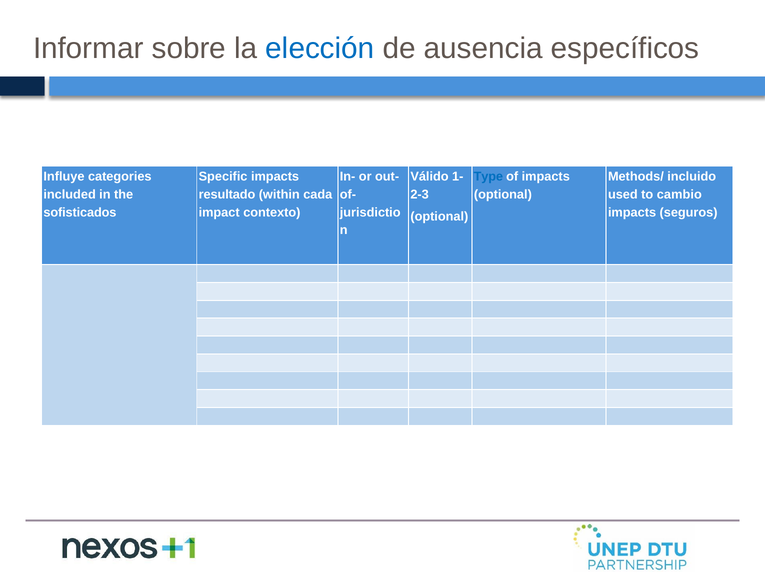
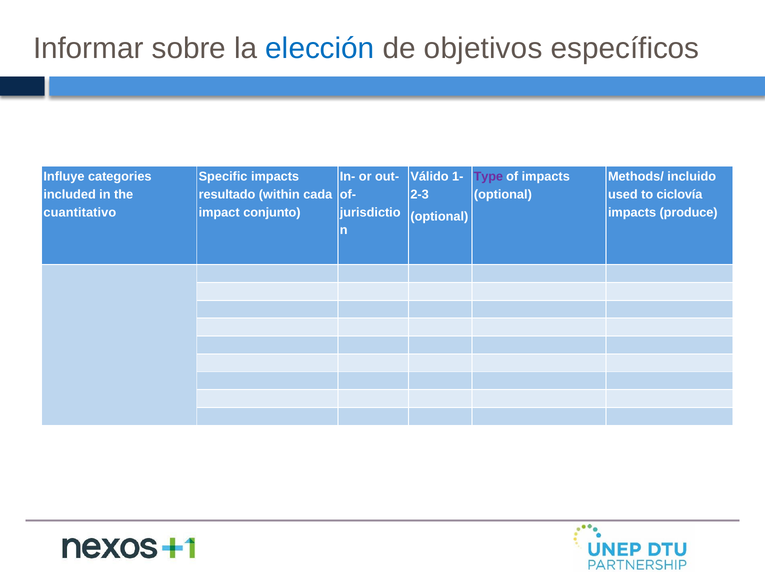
ausencia: ausencia -> objetivos
Type colour: blue -> purple
cambio: cambio -> ciclovía
sofisticados: sofisticados -> cuantitativo
contexto: contexto -> conjunto
seguros: seguros -> produce
